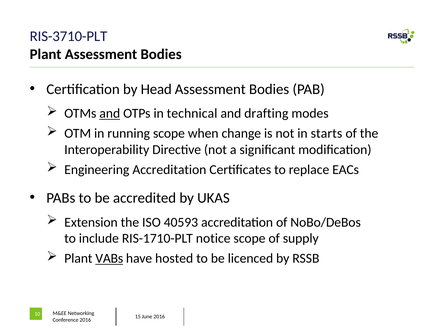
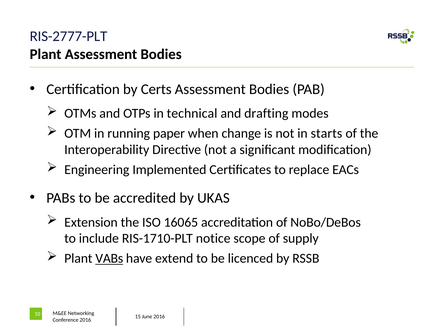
RIS-3710-PLT: RIS-3710-PLT -> RIS-2777-PLT
Head: Head -> Certs
and at (110, 113) underline: present -> none
running scope: scope -> paper
Engineering Accreditation: Accreditation -> Implemented
40593: 40593 -> 16065
hosted: hosted -> extend
